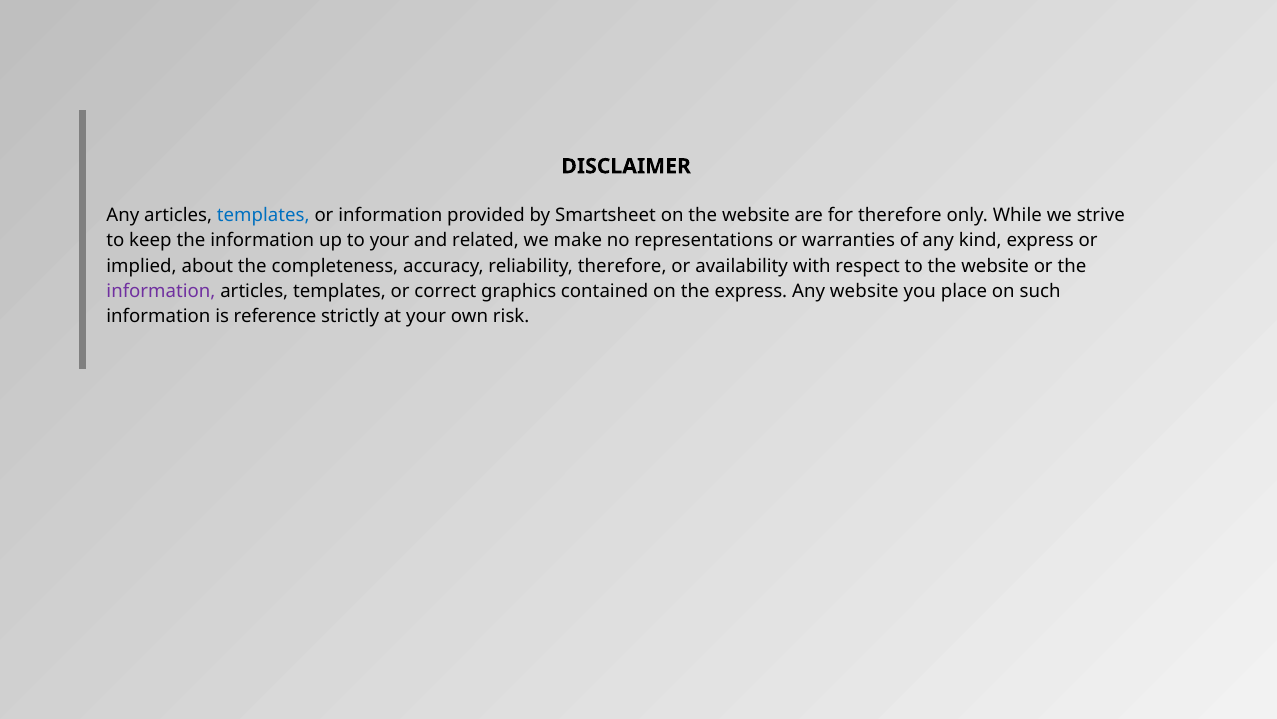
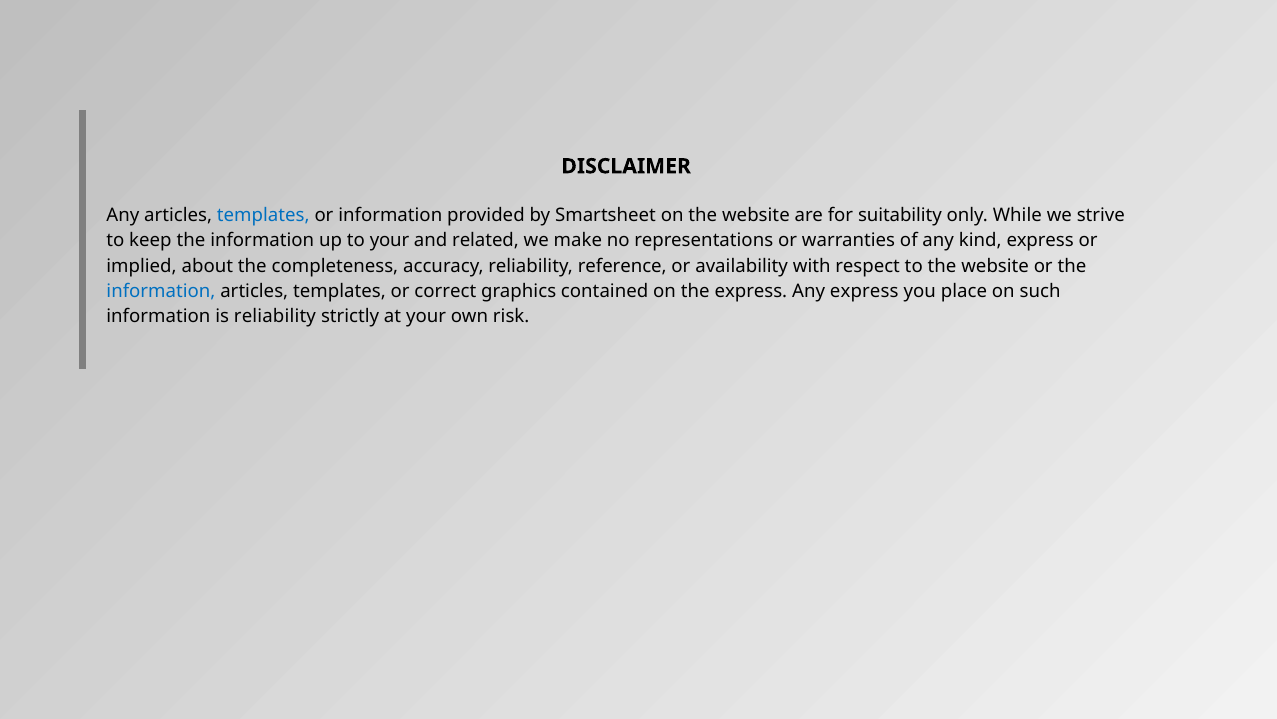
for therefore: therefore -> suitability
reliability therefore: therefore -> reference
information at (161, 291) colour: purple -> blue
Any website: website -> express
is reference: reference -> reliability
